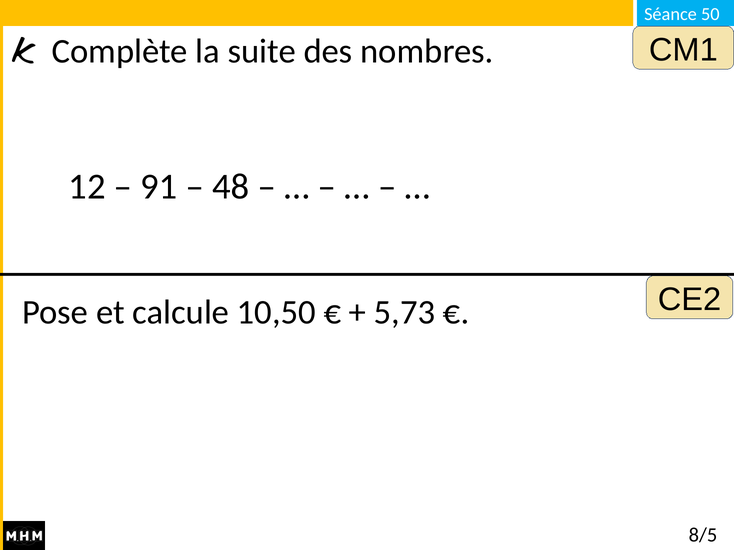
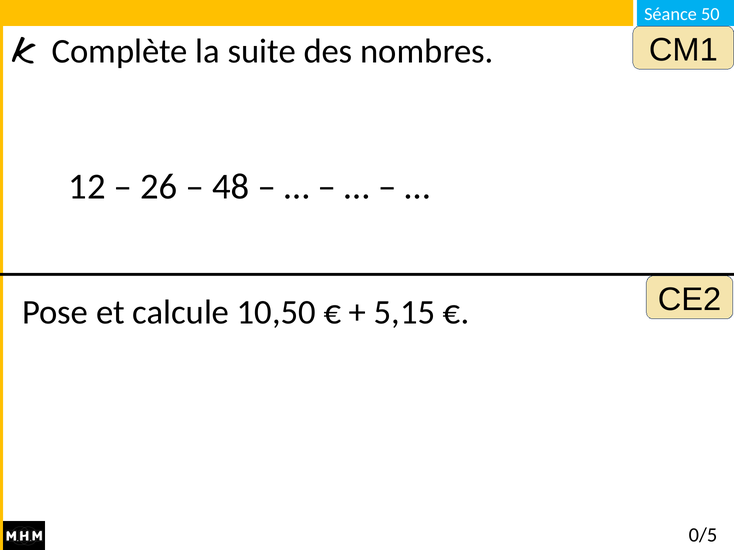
91: 91 -> 26
5,73: 5,73 -> 5,15
8/5: 8/5 -> 0/5
